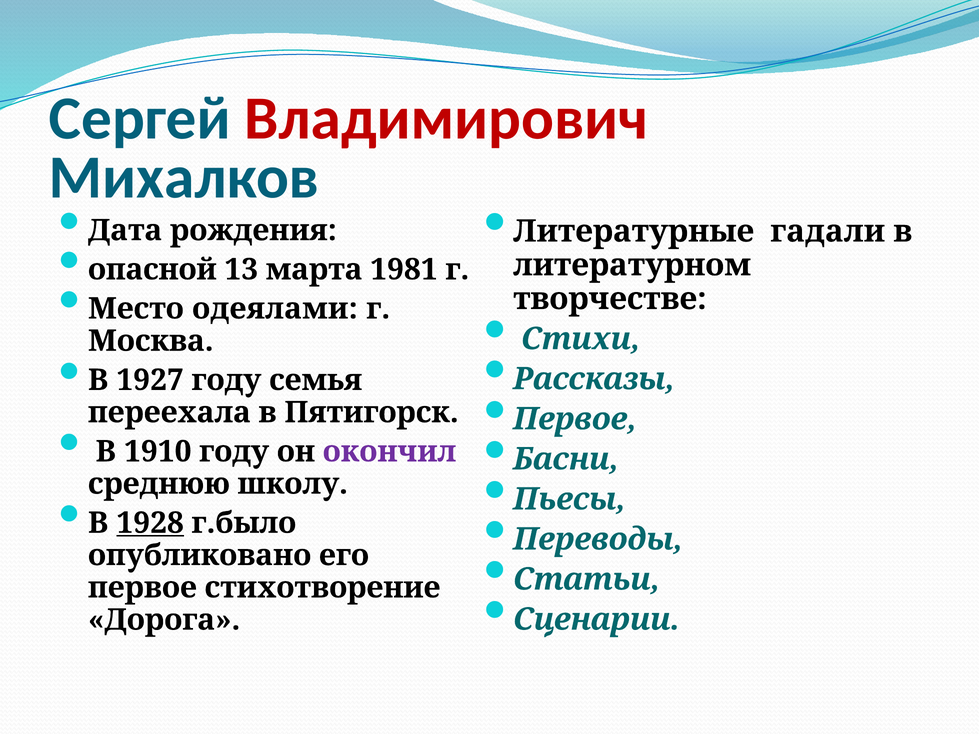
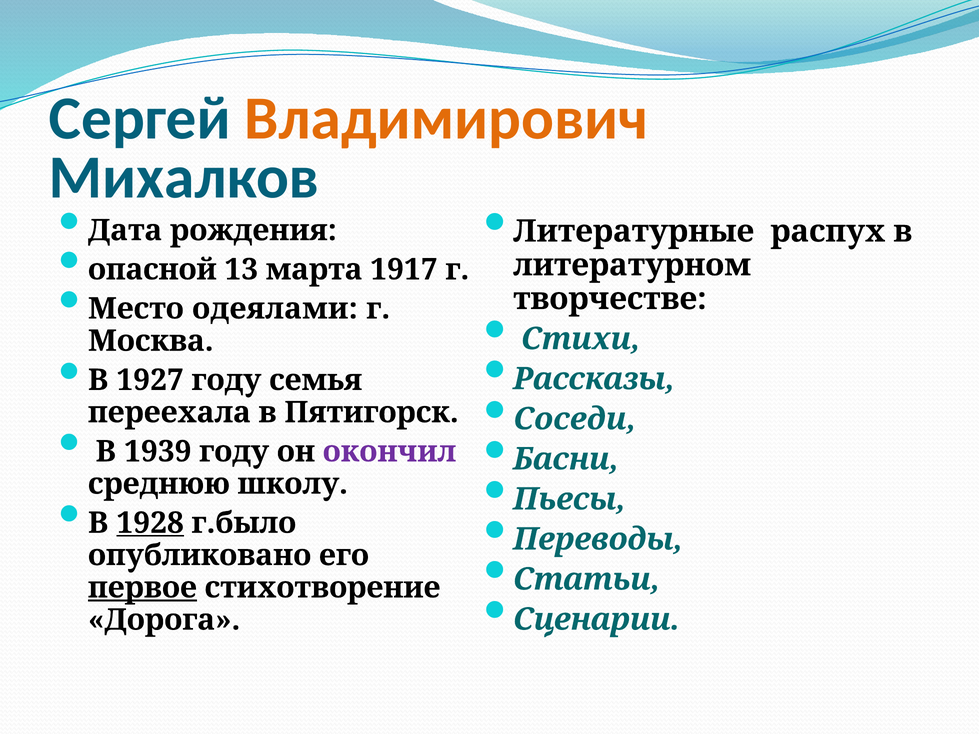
Владимирович colour: red -> orange
гадали: гадали -> распух
1981: 1981 -> 1917
Первое at (575, 419): Первое -> Соседи
1910: 1910 -> 1939
первое at (142, 588) underline: none -> present
